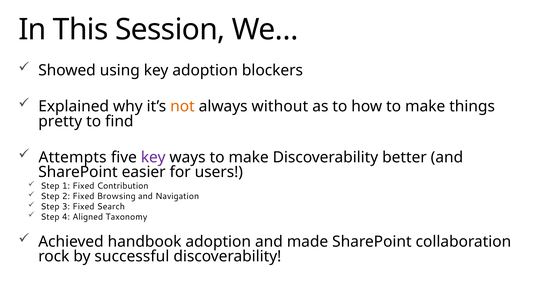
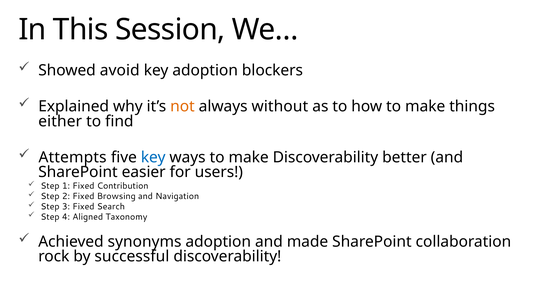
using: using -> avoid
pretty: pretty -> either
key at (153, 157) colour: purple -> blue
handbook: handbook -> synonyms
